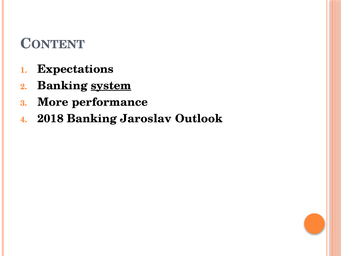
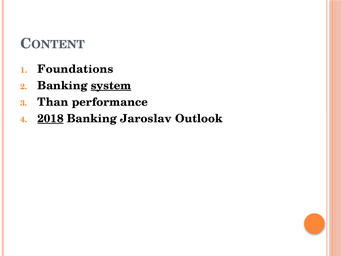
Expectations: Expectations -> Foundations
More: More -> Than
2018 underline: none -> present
